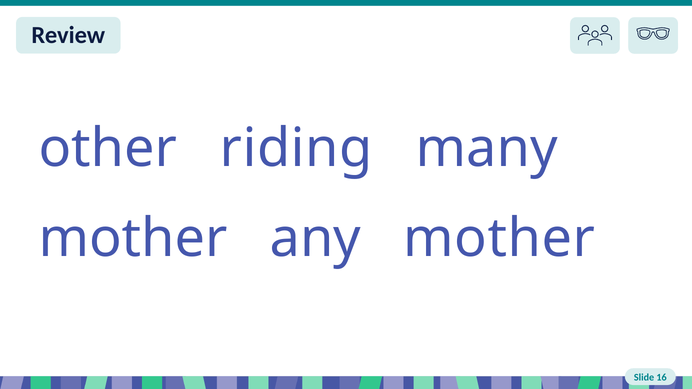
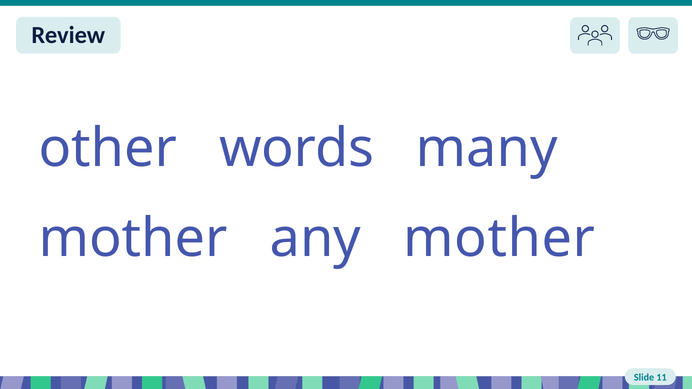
riding: riding -> words
16: 16 -> 11
